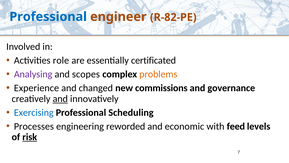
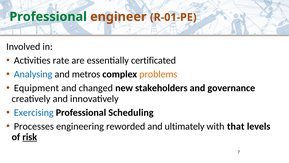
Professional at (48, 17) colour: blue -> green
R-82-PE: R-82-PE -> R-01-PE
role: role -> rate
Analysing colour: purple -> blue
scopes: scopes -> metros
Experience: Experience -> Equipment
commissions: commissions -> stakeholders
and at (60, 98) underline: present -> none
economic: economic -> ultimately
feed: feed -> that
